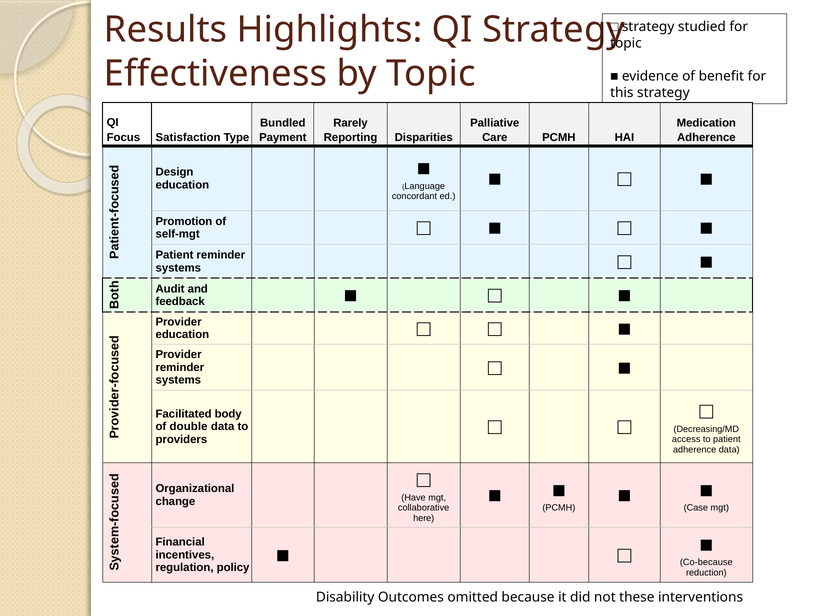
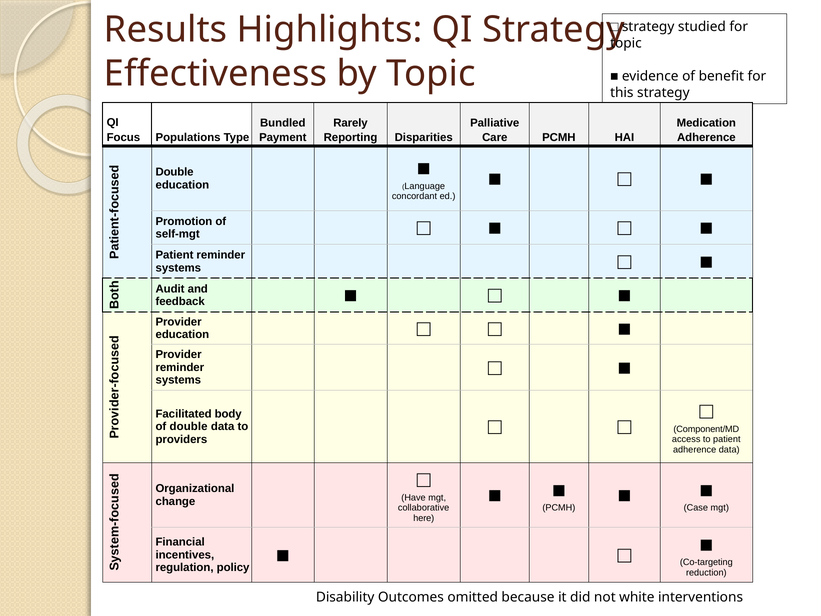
Satisfaction: Satisfaction -> Populations
Design at (175, 172): Design -> Double
Decreasing/MD: Decreasing/MD -> Component/MD
Co-because: Co-because -> Co-targeting
these: these -> white
